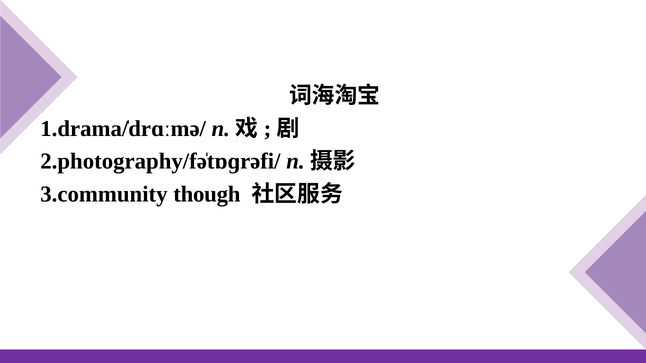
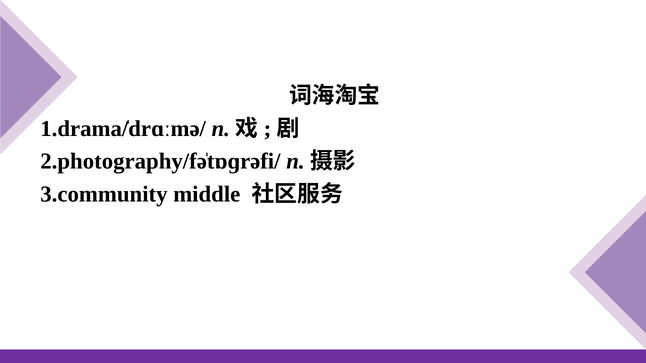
though: though -> middle
